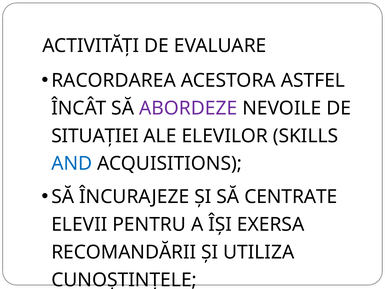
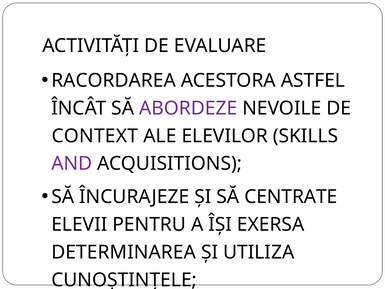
SITUAȚIEI: SITUAȚIEI -> CONTEXT
AND colour: blue -> purple
RECOMANDĂRII: RECOMANDĂRII -> DETERMINAREA
